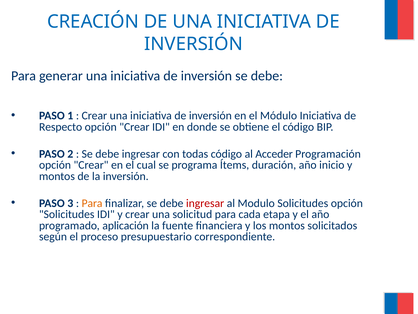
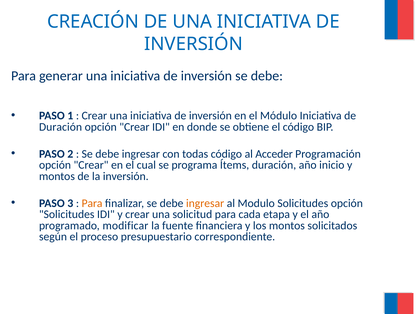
Respecto at (61, 127): Respecto -> Duración
ingresar at (205, 203) colour: red -> orange
aplicación: aplicación -> modificar
